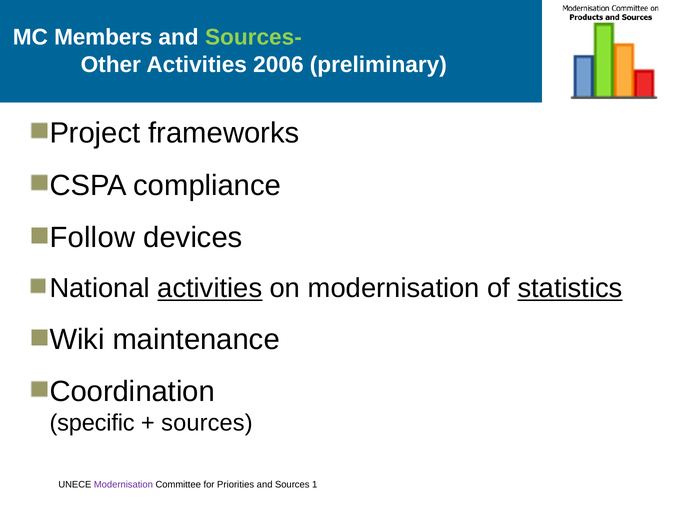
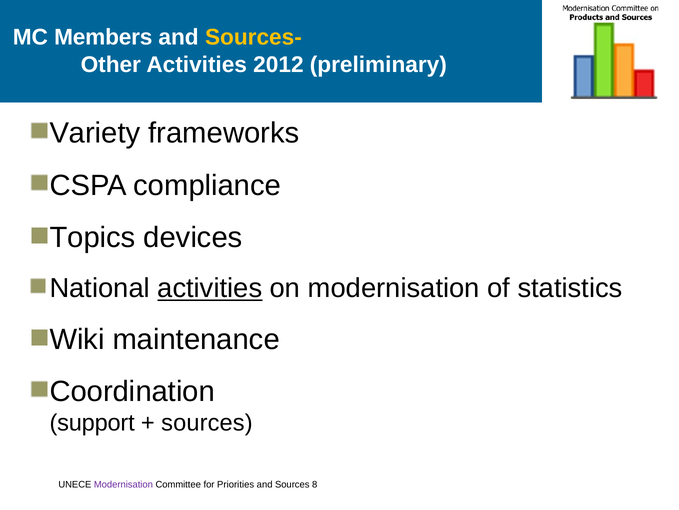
Sources- colour: light green -> yellow
2006: 2006 -> 2012
Project: Project -> Variety
Follow: Follow -> Topics
statistics underline: present -> none
specific: specific -> support
1: 1 -> 8
